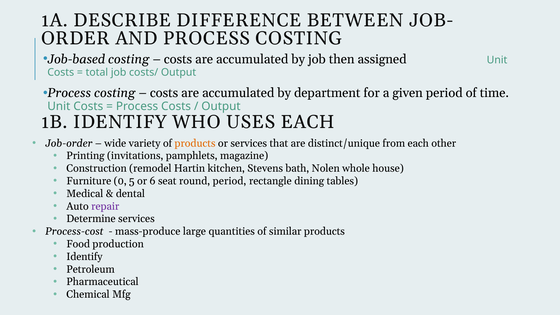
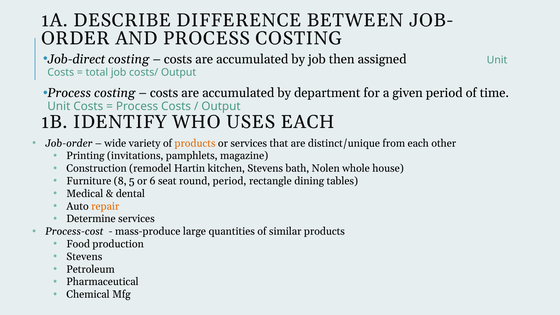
Job-based: Job-based -> Job-direct
0: 0 -> 8
repair colour: purple -> orange
Identify at (84, 257): Identify -> Stevens
